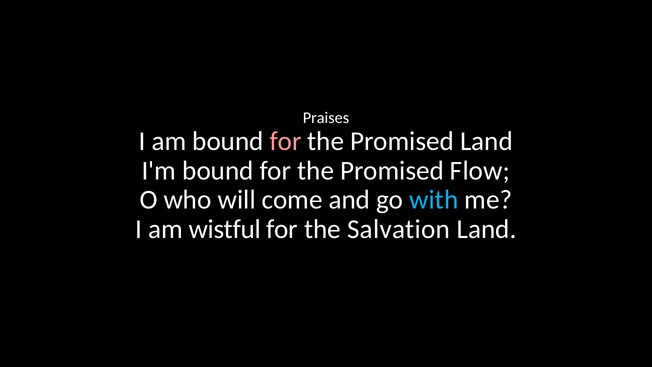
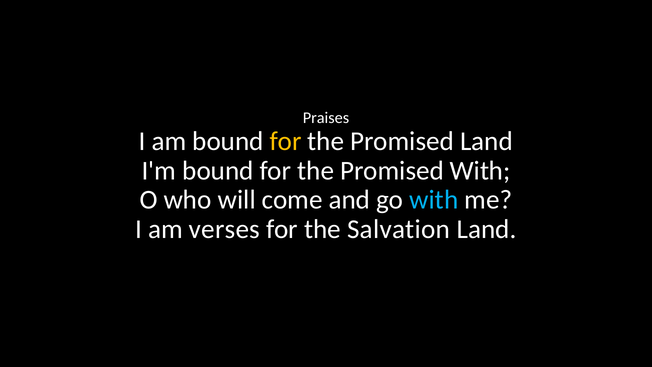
for at (286, 141) colour: pink -> yellow
Promised Flow: Flow -> With
wistful: wistful -> verses
